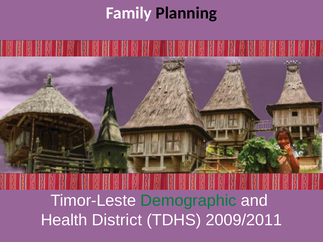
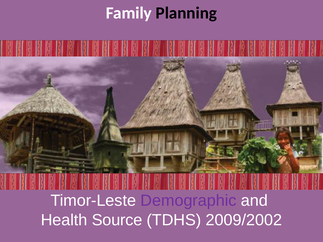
Demographic colour: green -> purple
District: District -> Source
2009/2011: 2009/2011 -> 2009/2002
